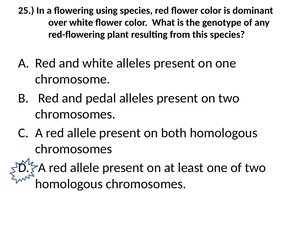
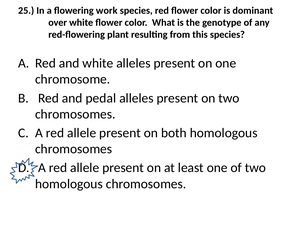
using: using -> work
